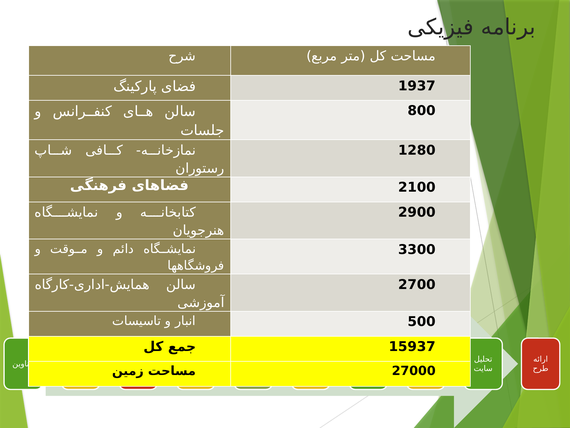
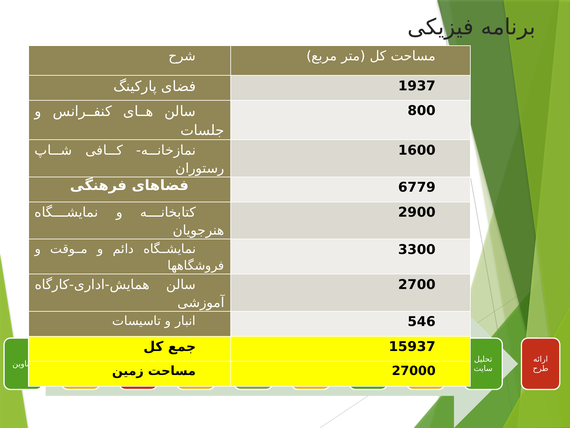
1280: 1280 -> 1600
2100: 2100 -> 6779
500: 500 -> 546
